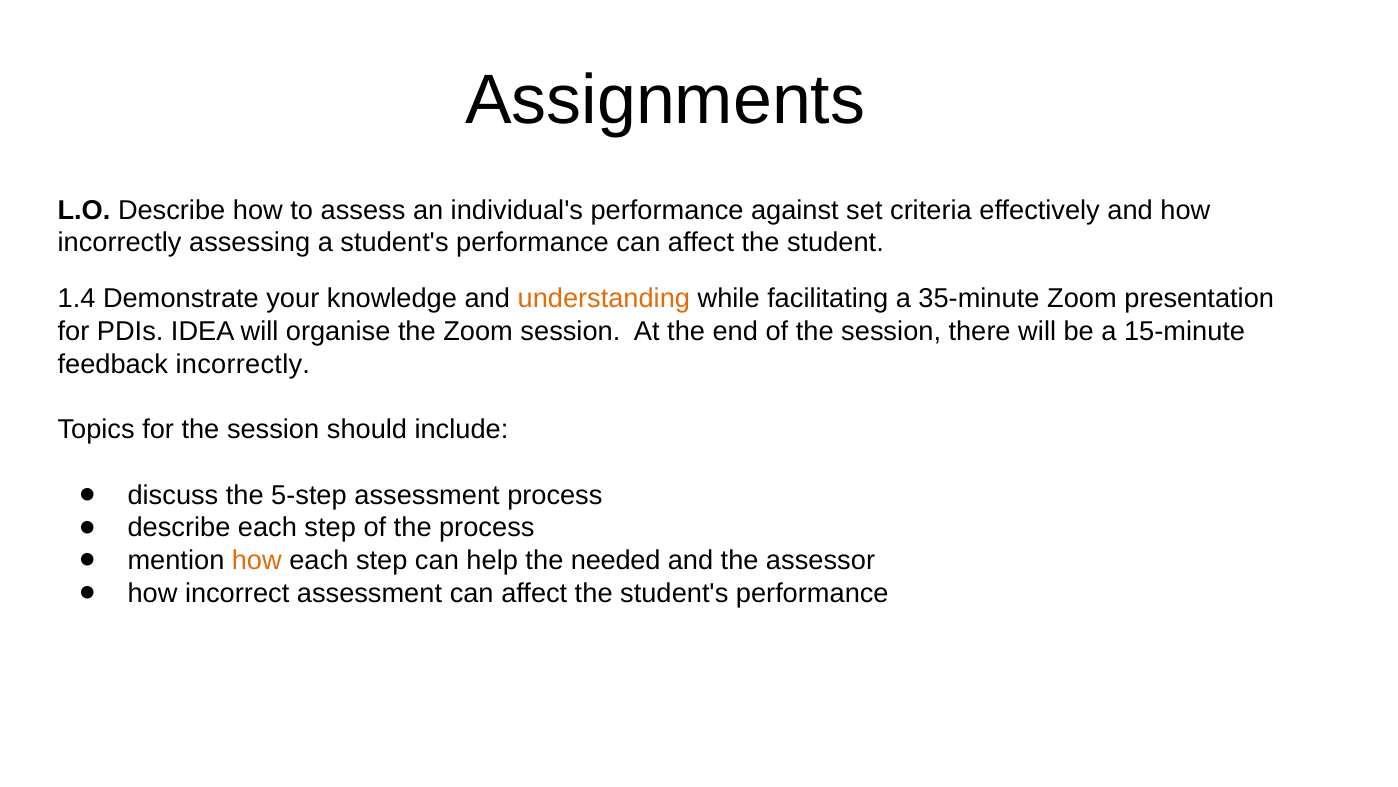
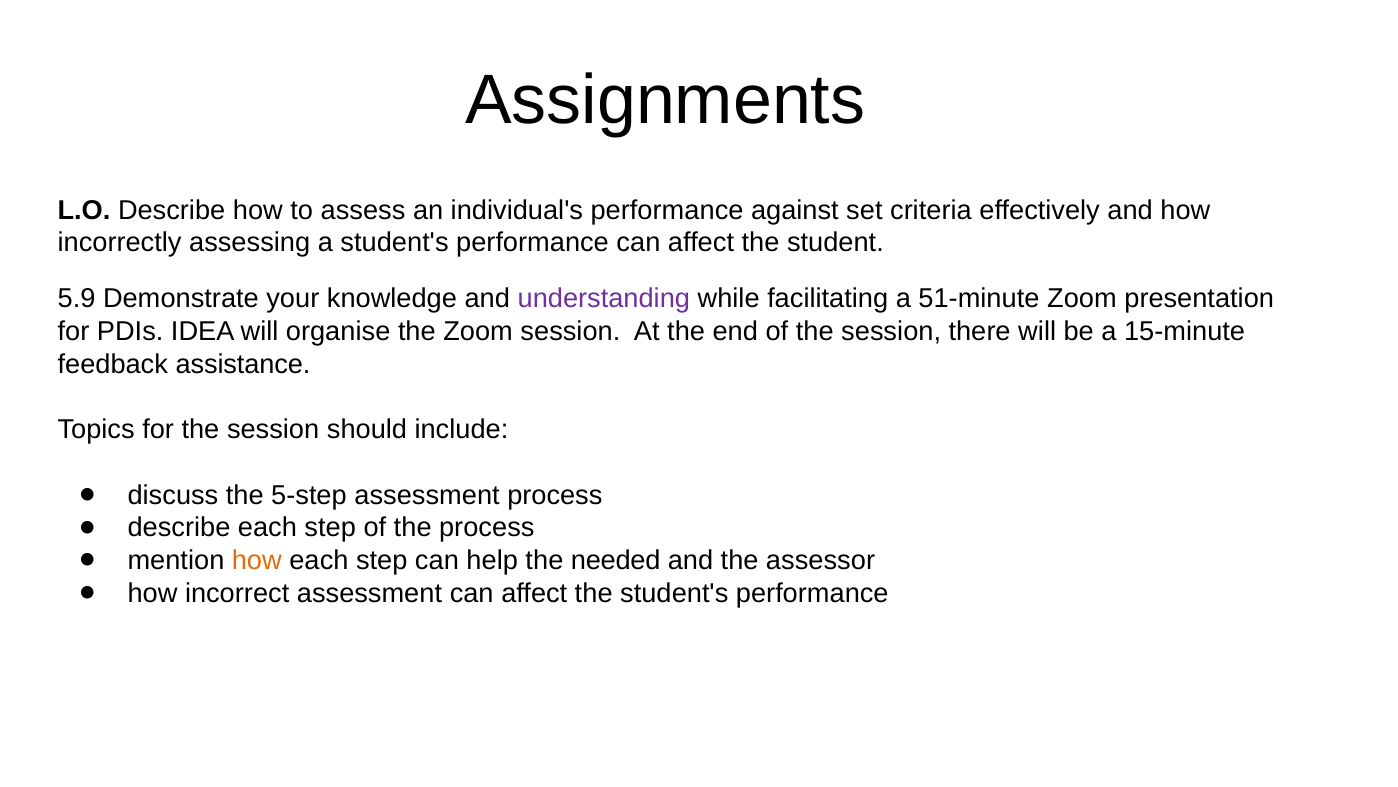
1.4: 1.4 -> 5.9
understanding colour: orange -> purple
35-minute: 35-minute -> 51-minute
feedback incorrectly: incorrectly -> assistance
